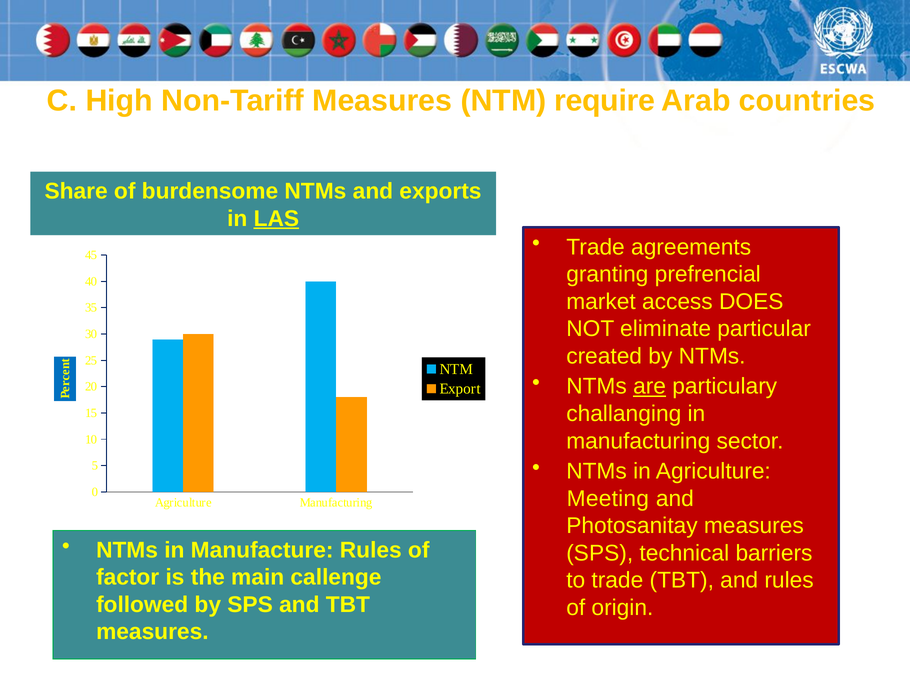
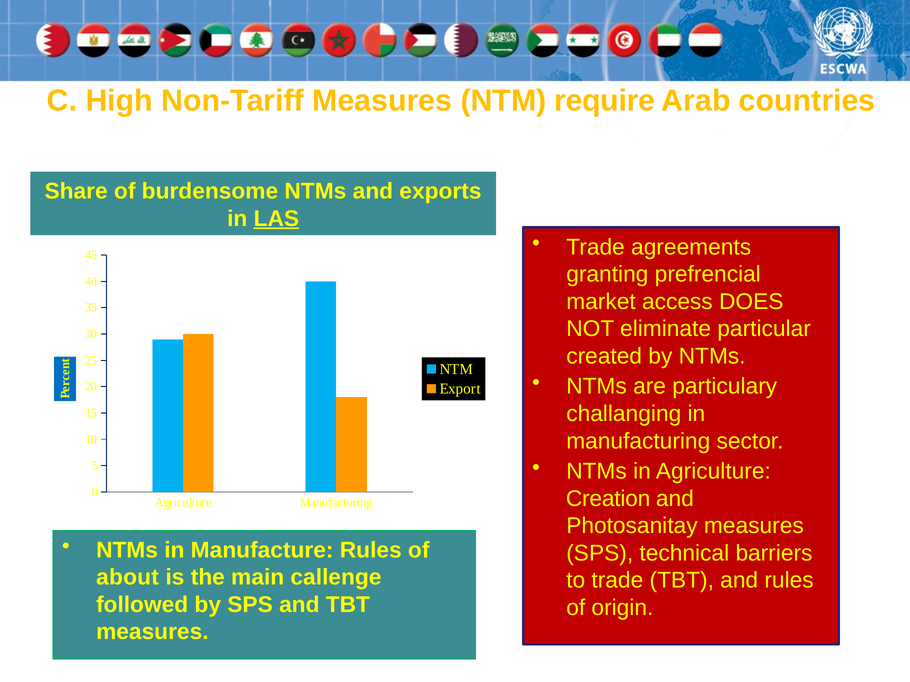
are underline: present -> none
Meeting: Meeting -> Creation
factor: factor -> about
